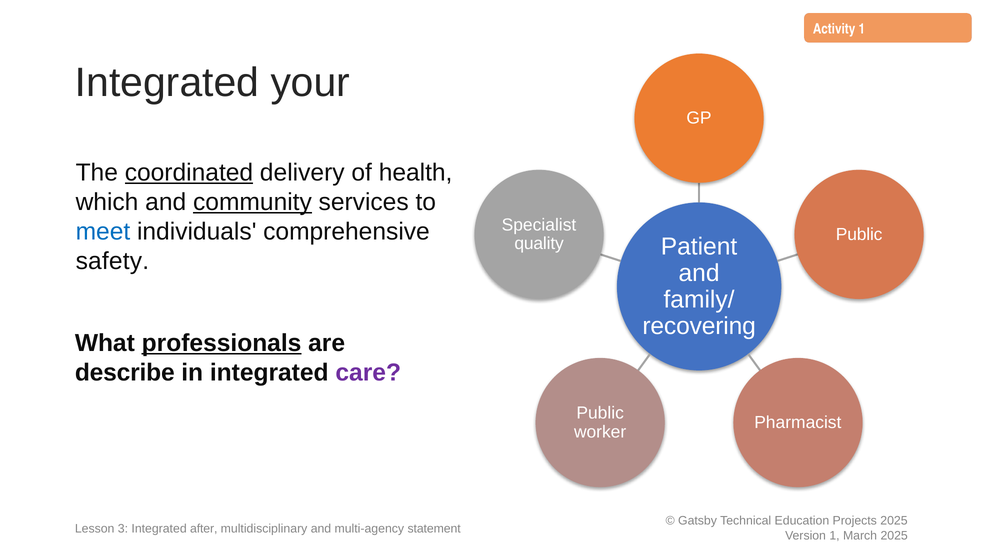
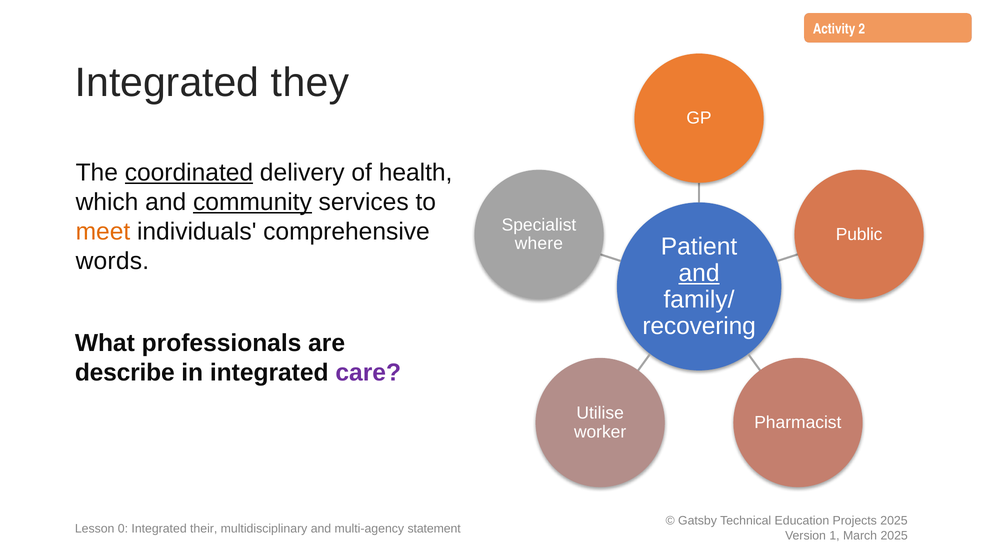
Activity 1: 1 -> 2
your: your -> they
meet colour: blue -> orange
quality: quality -> where
safety: safety -> words
and at (699, 273) underline: none -> present
professionals underline: present -> none
Public at (600, 413): Public -> Utilise
3: 3 -> 0
after: after -> their
